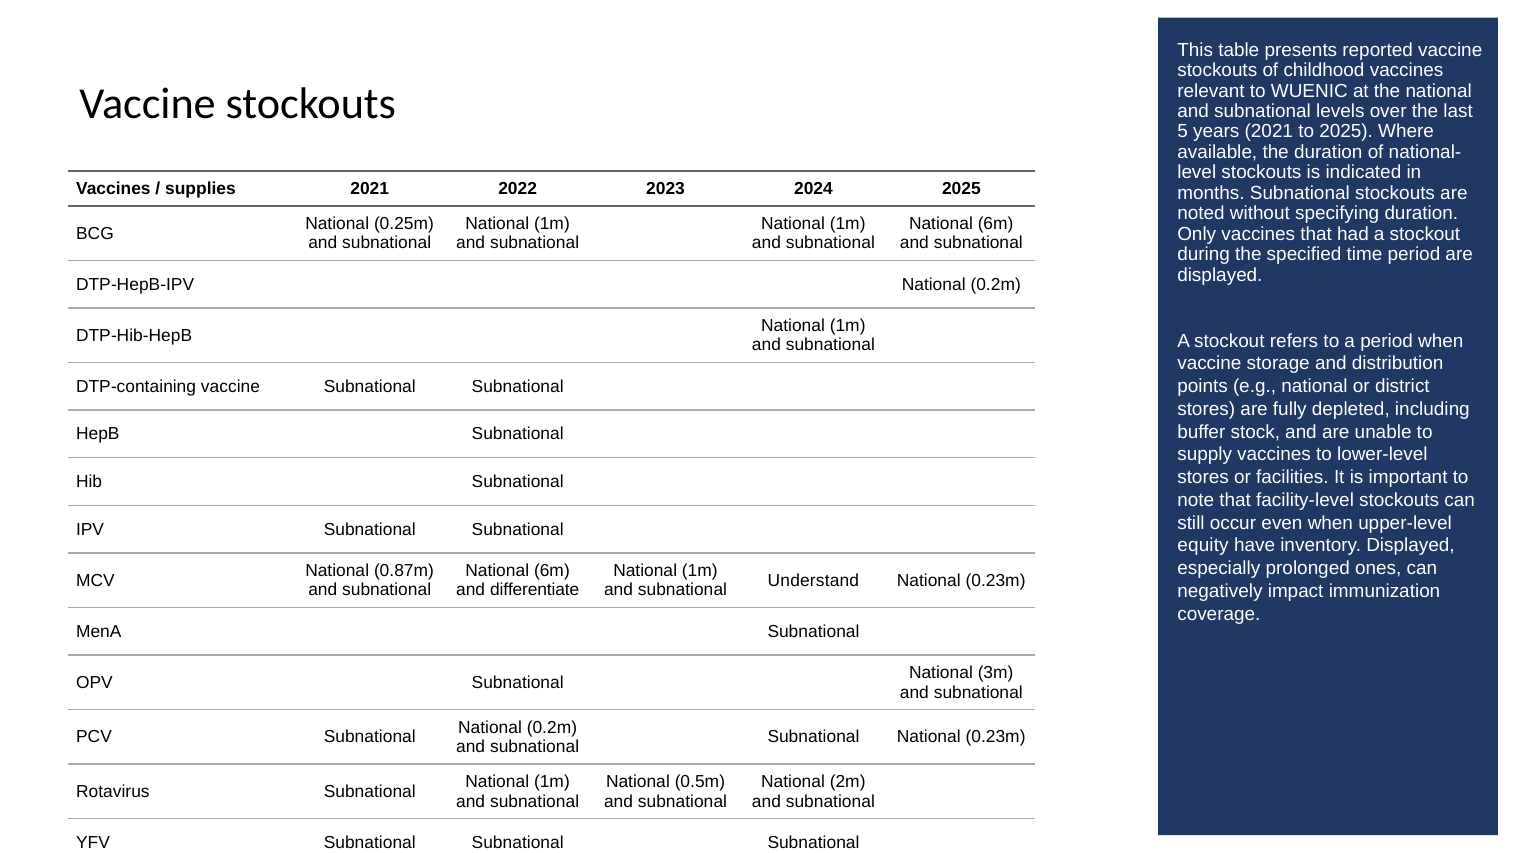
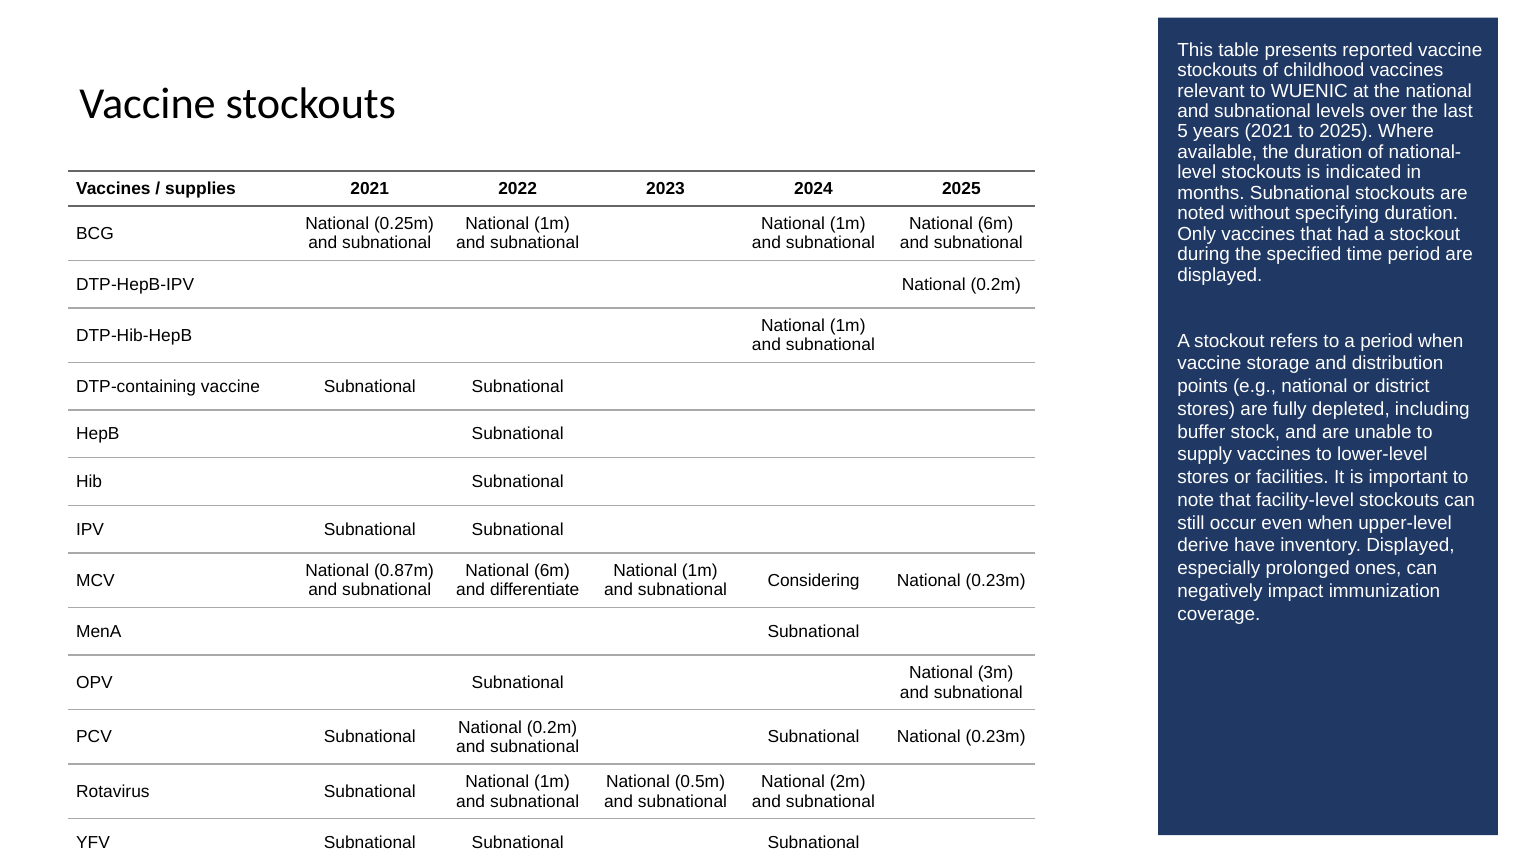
equity: equity -> derive
Understand: Understand -> Considering
